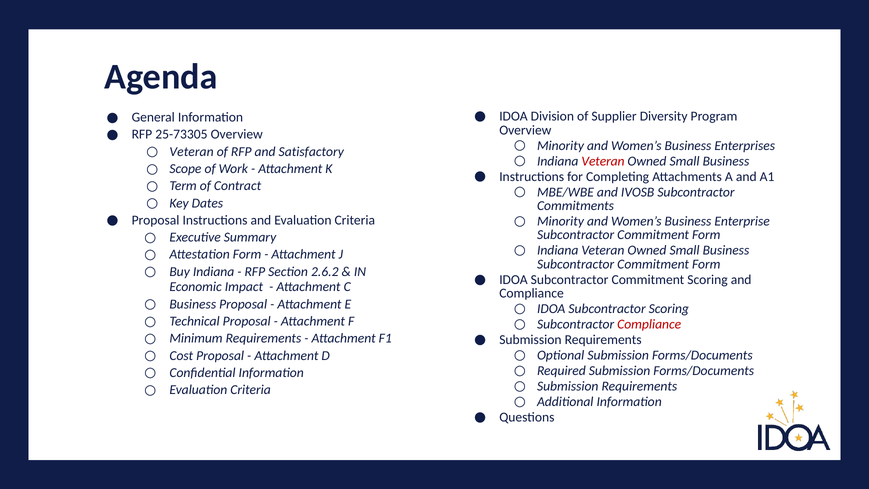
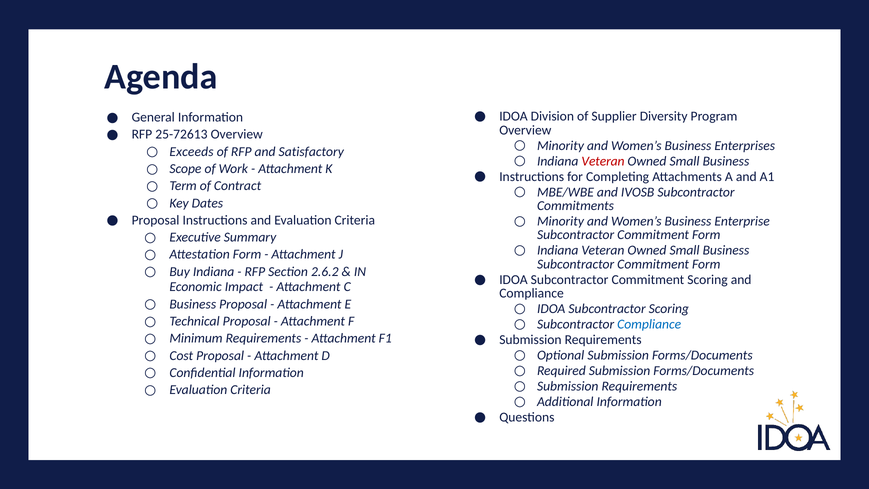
25-73305: 25-73305 -> 25-72613
Veteran at (192, 152): Veteran -> Exceeds
Compliance at (649, 324) colour: red -> blue
